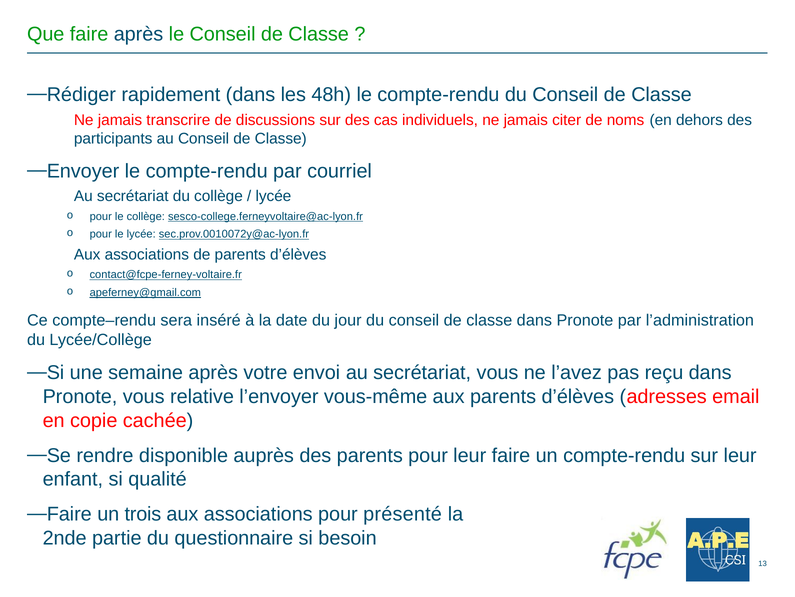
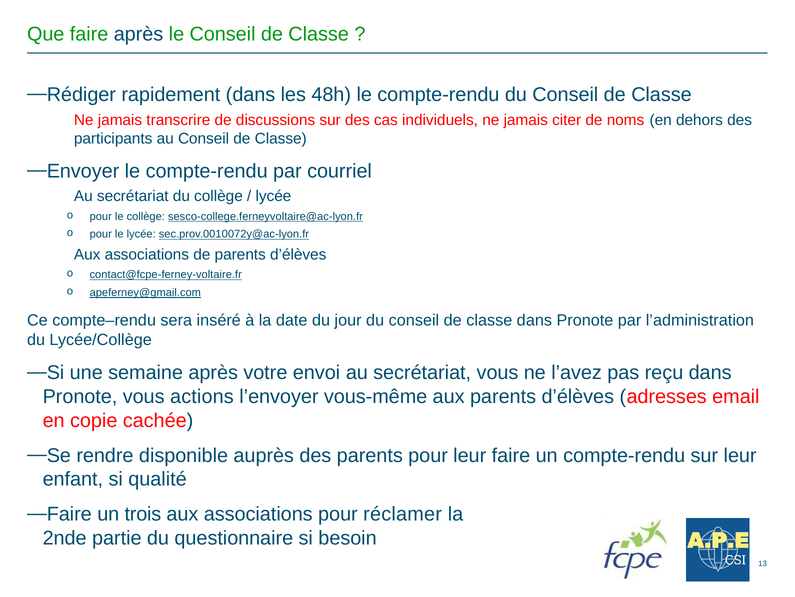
relative: relative -> actions
présenté: présenté -> réclamer
